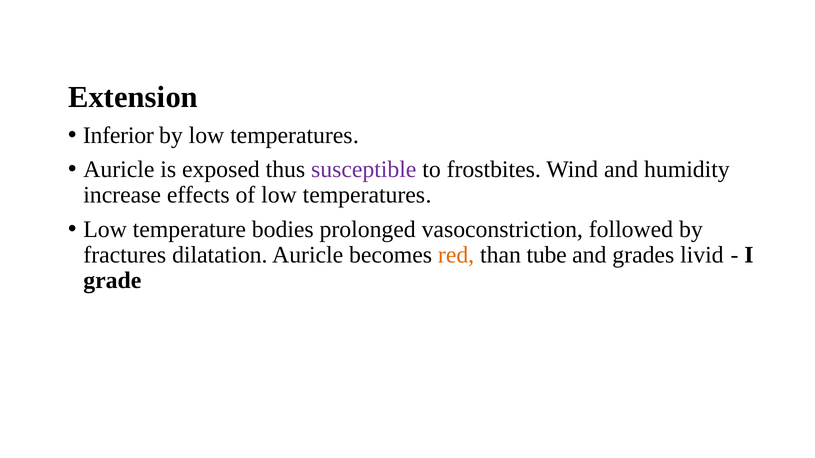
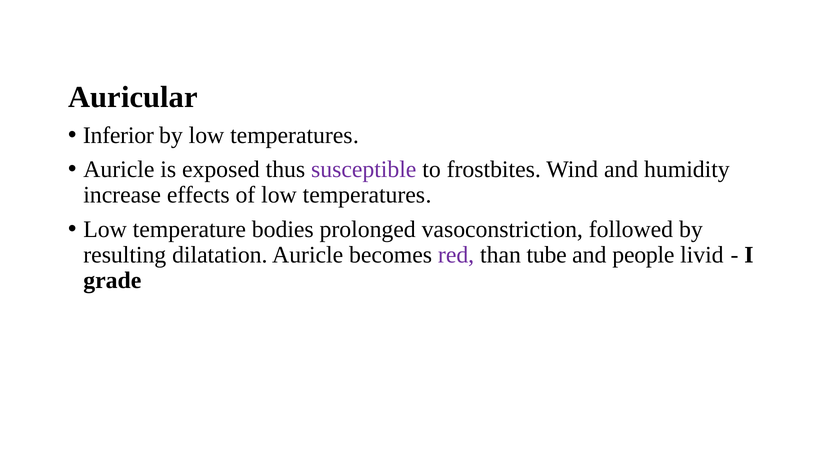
Extension: Extension -> Auricular
fractures: fractures -> resulting
red colour: orange -> purple
grades: grades -> people
